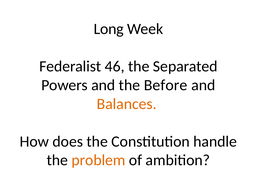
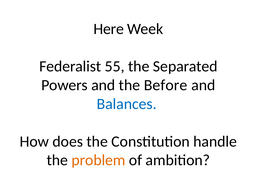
Long: Long -> Here
46: 46 -> 55
Balances colour: orange -> blue
